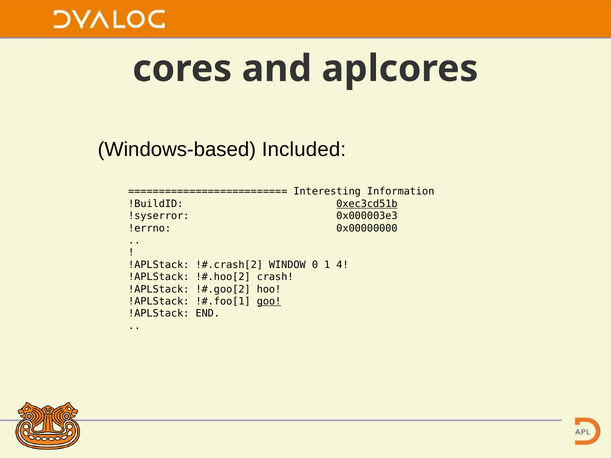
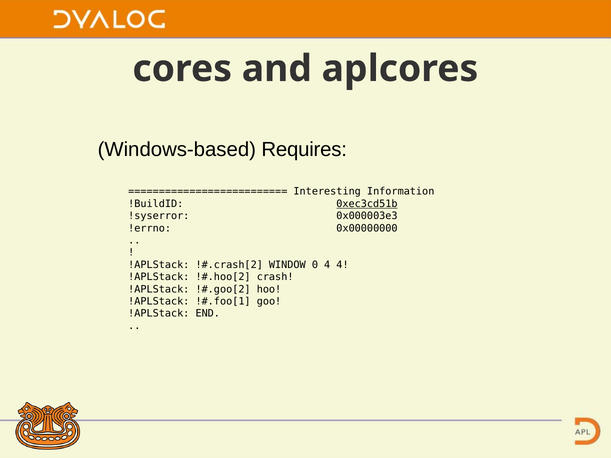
Included: Included -> Requires
0 1: 1 -> 4
goo underline: present -> none
